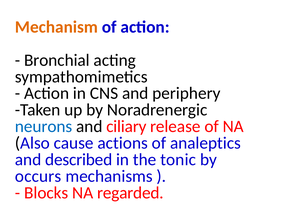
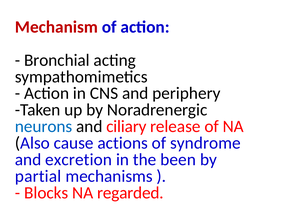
Mechanism colour: orange -> red
analeptics: analeptics -> syndrome
described: described -> excretion
tonic: tonic -> been
occurs: occurs -> partial
